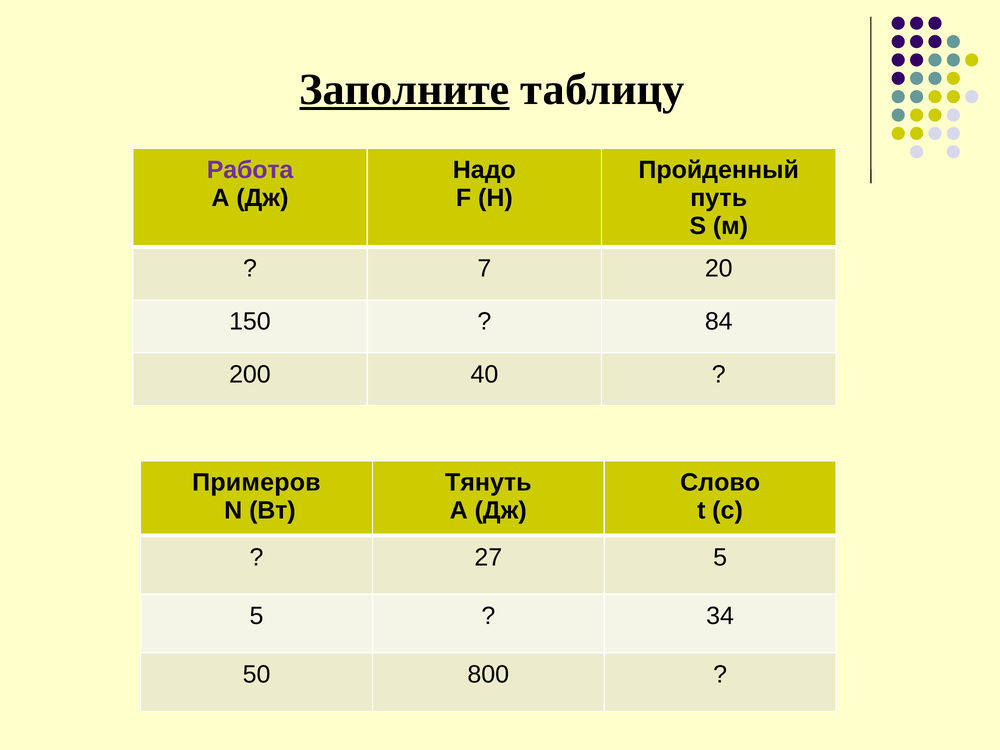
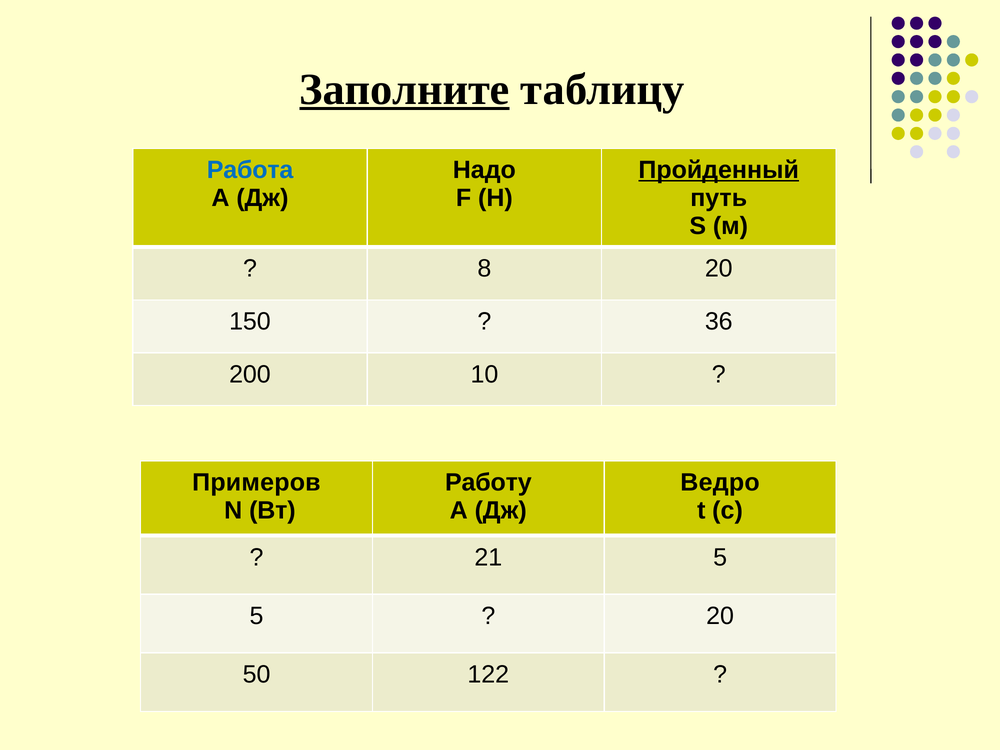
Работа colour: purple -> blue
Пройденный underline: none -> present
7: 7 -> 8
84: 84 -> 36
40: 40 -> 10
Тянуть: Тянуть -> Работу
Слово: Слово -> Ведро
27: 27 -> 21
34 at (720, 616): 34 -> 20
800: 800 -> 122
